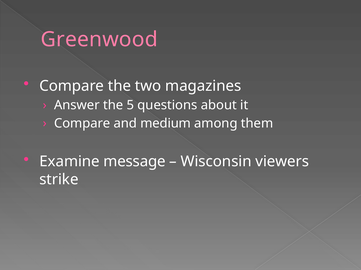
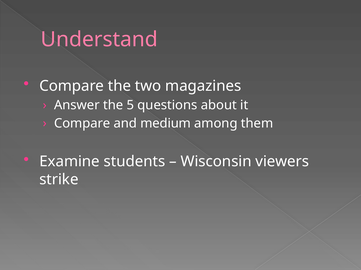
Greenwood: Greenwood -> Understand
message: message -> students
